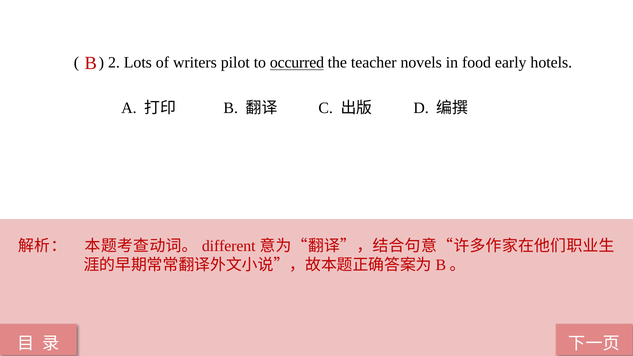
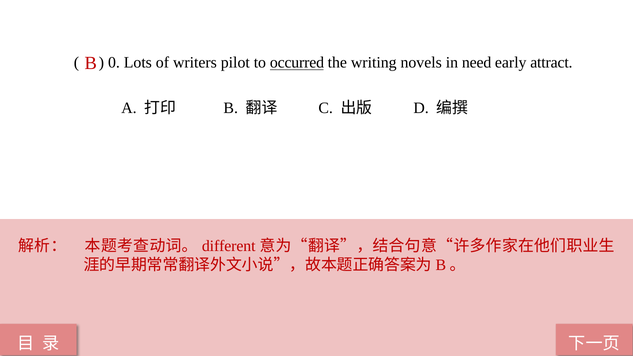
2: 2 -> 0
teacher: teacher -> writing
food: food -> need
hotels: hotels -> attract
